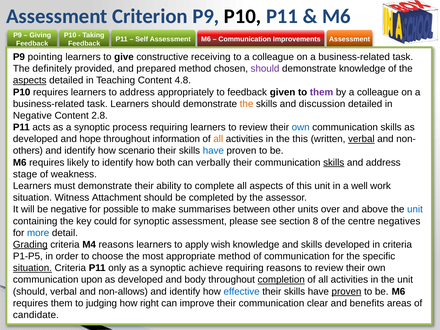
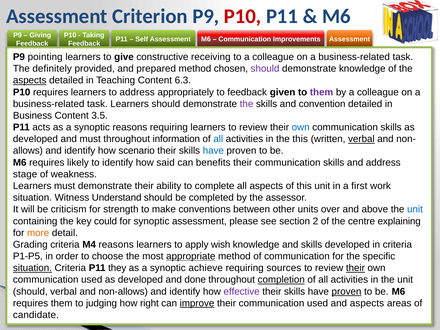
P10 at (243, 16) colour: black -> red
4.8: 4.8 -> 6.3
the at (247, 104) colour: orange -> purple
discussion: discussion -> convention
Negative at (32, 116): Negative -> Business
2.8: 2.8 -> 3.5
synoptic process: process -> reasons
and hope: hope -> must
all at (218, 139) colour: orange -> blue
others: others -> allows
both: both -> said
verbally: verbally -> benefits
skills at (334, 162) underline: present -> none
well: well -> first
Attachment: Attachment -> Understand
be negative: negative -> criticism
possible: possible -> strength
summarises: summarises -> conventions
8: 8 -> 2
negatives: negatives -> explaining
more colour: blue -> orange
Grading underline: present -> none
appropriate underline: none -> present
only: only -> they
requiring reasons: reasons -> sources
their at (355, 268) underline: none -> present
upon at (92, 280): upon -> used
body: body -> done
effective colour: blue -> purple
improve underline: none -> present
their communication clear: clear -> used
and benefits: benefits -> aspects
